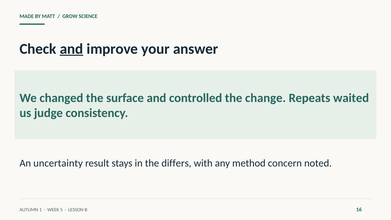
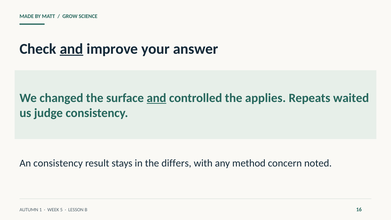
and at (156, 98) underline: none -> present
change: change -> applies
An uncertainty: uncertainty -> consistency
